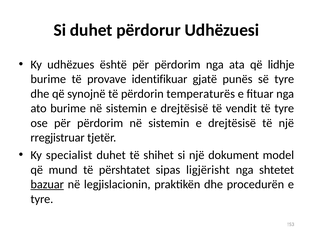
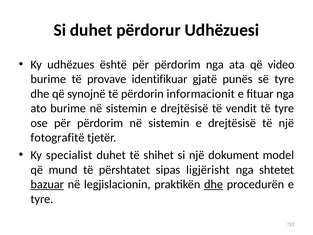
lidhje: lidhje -> video
temperaturës: temperaturës -> informacionit
rregjistruar: rregjistruar -> fotografitë
dhe at (214, 184) underline: none -> present
